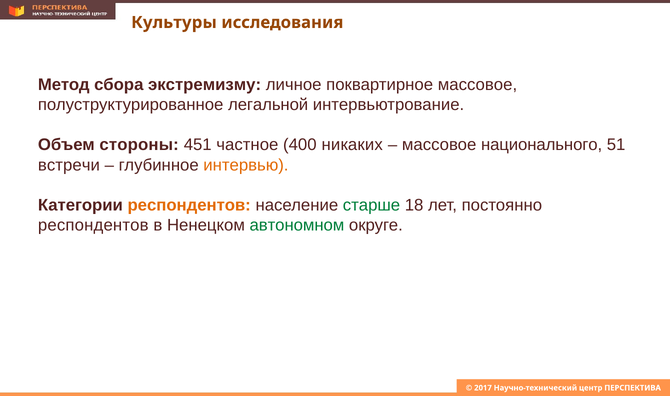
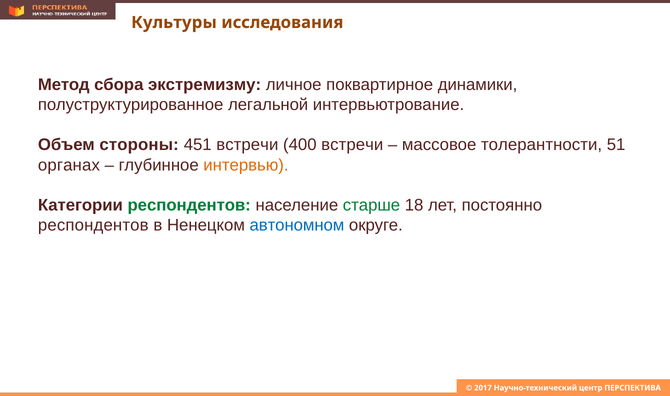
поквартирное массовое: массовое -> динамики
451 частное: частное -> встречи
400 никаких: никаких -> встречи
национального: национального -> толерантности
встречи: встречи -> органах
респондентов at (189, 205) colour: orange -> green
автономном colour: green -> blue
